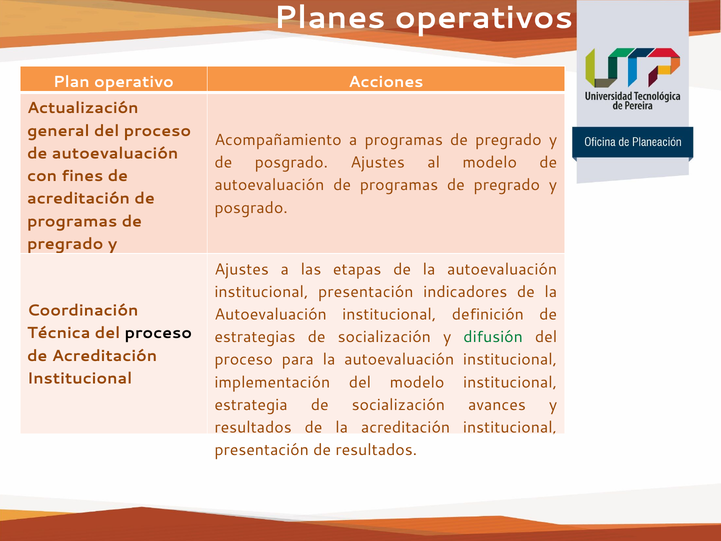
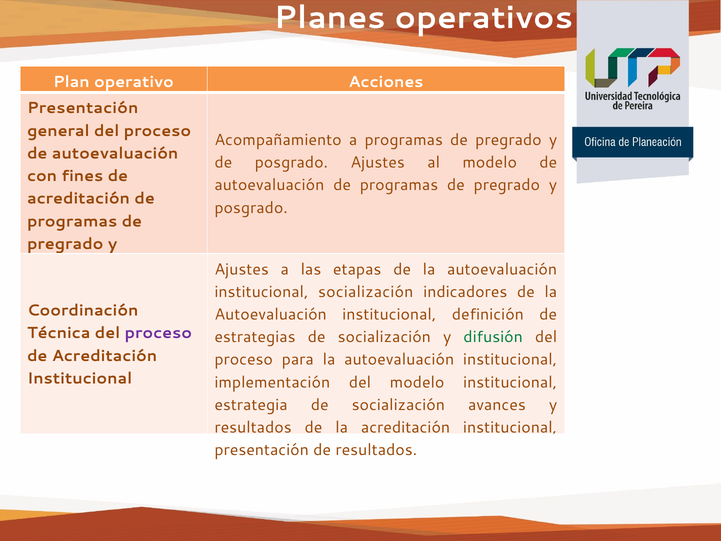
Actualización at (83, 108): Actualización -> Presentación
presentación at (366, 292): presentación -> socialización
proceso at (158, 333) colour: black -> purple
